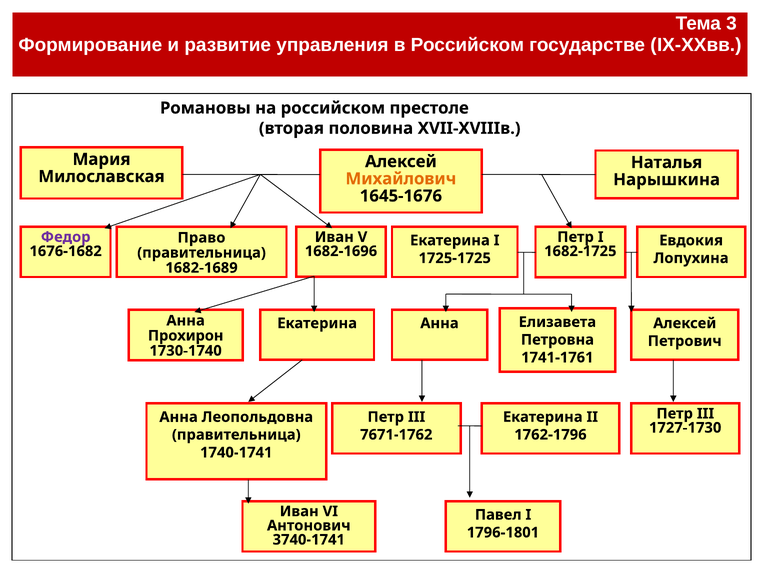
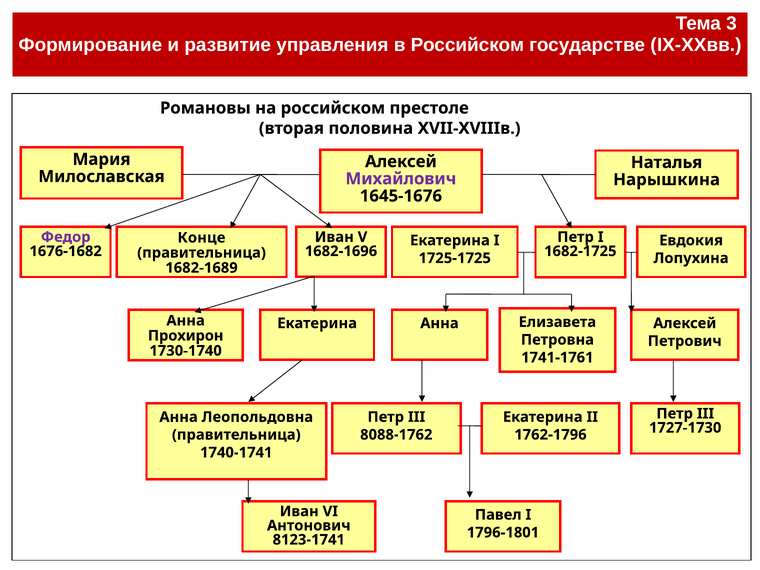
Михайлович colour: orange -> purple
Право: Право -> Конце
7671-1762: 7671-1762 -> 8088-1762
3740-1741: 3740-1741 -> 8123-1741
